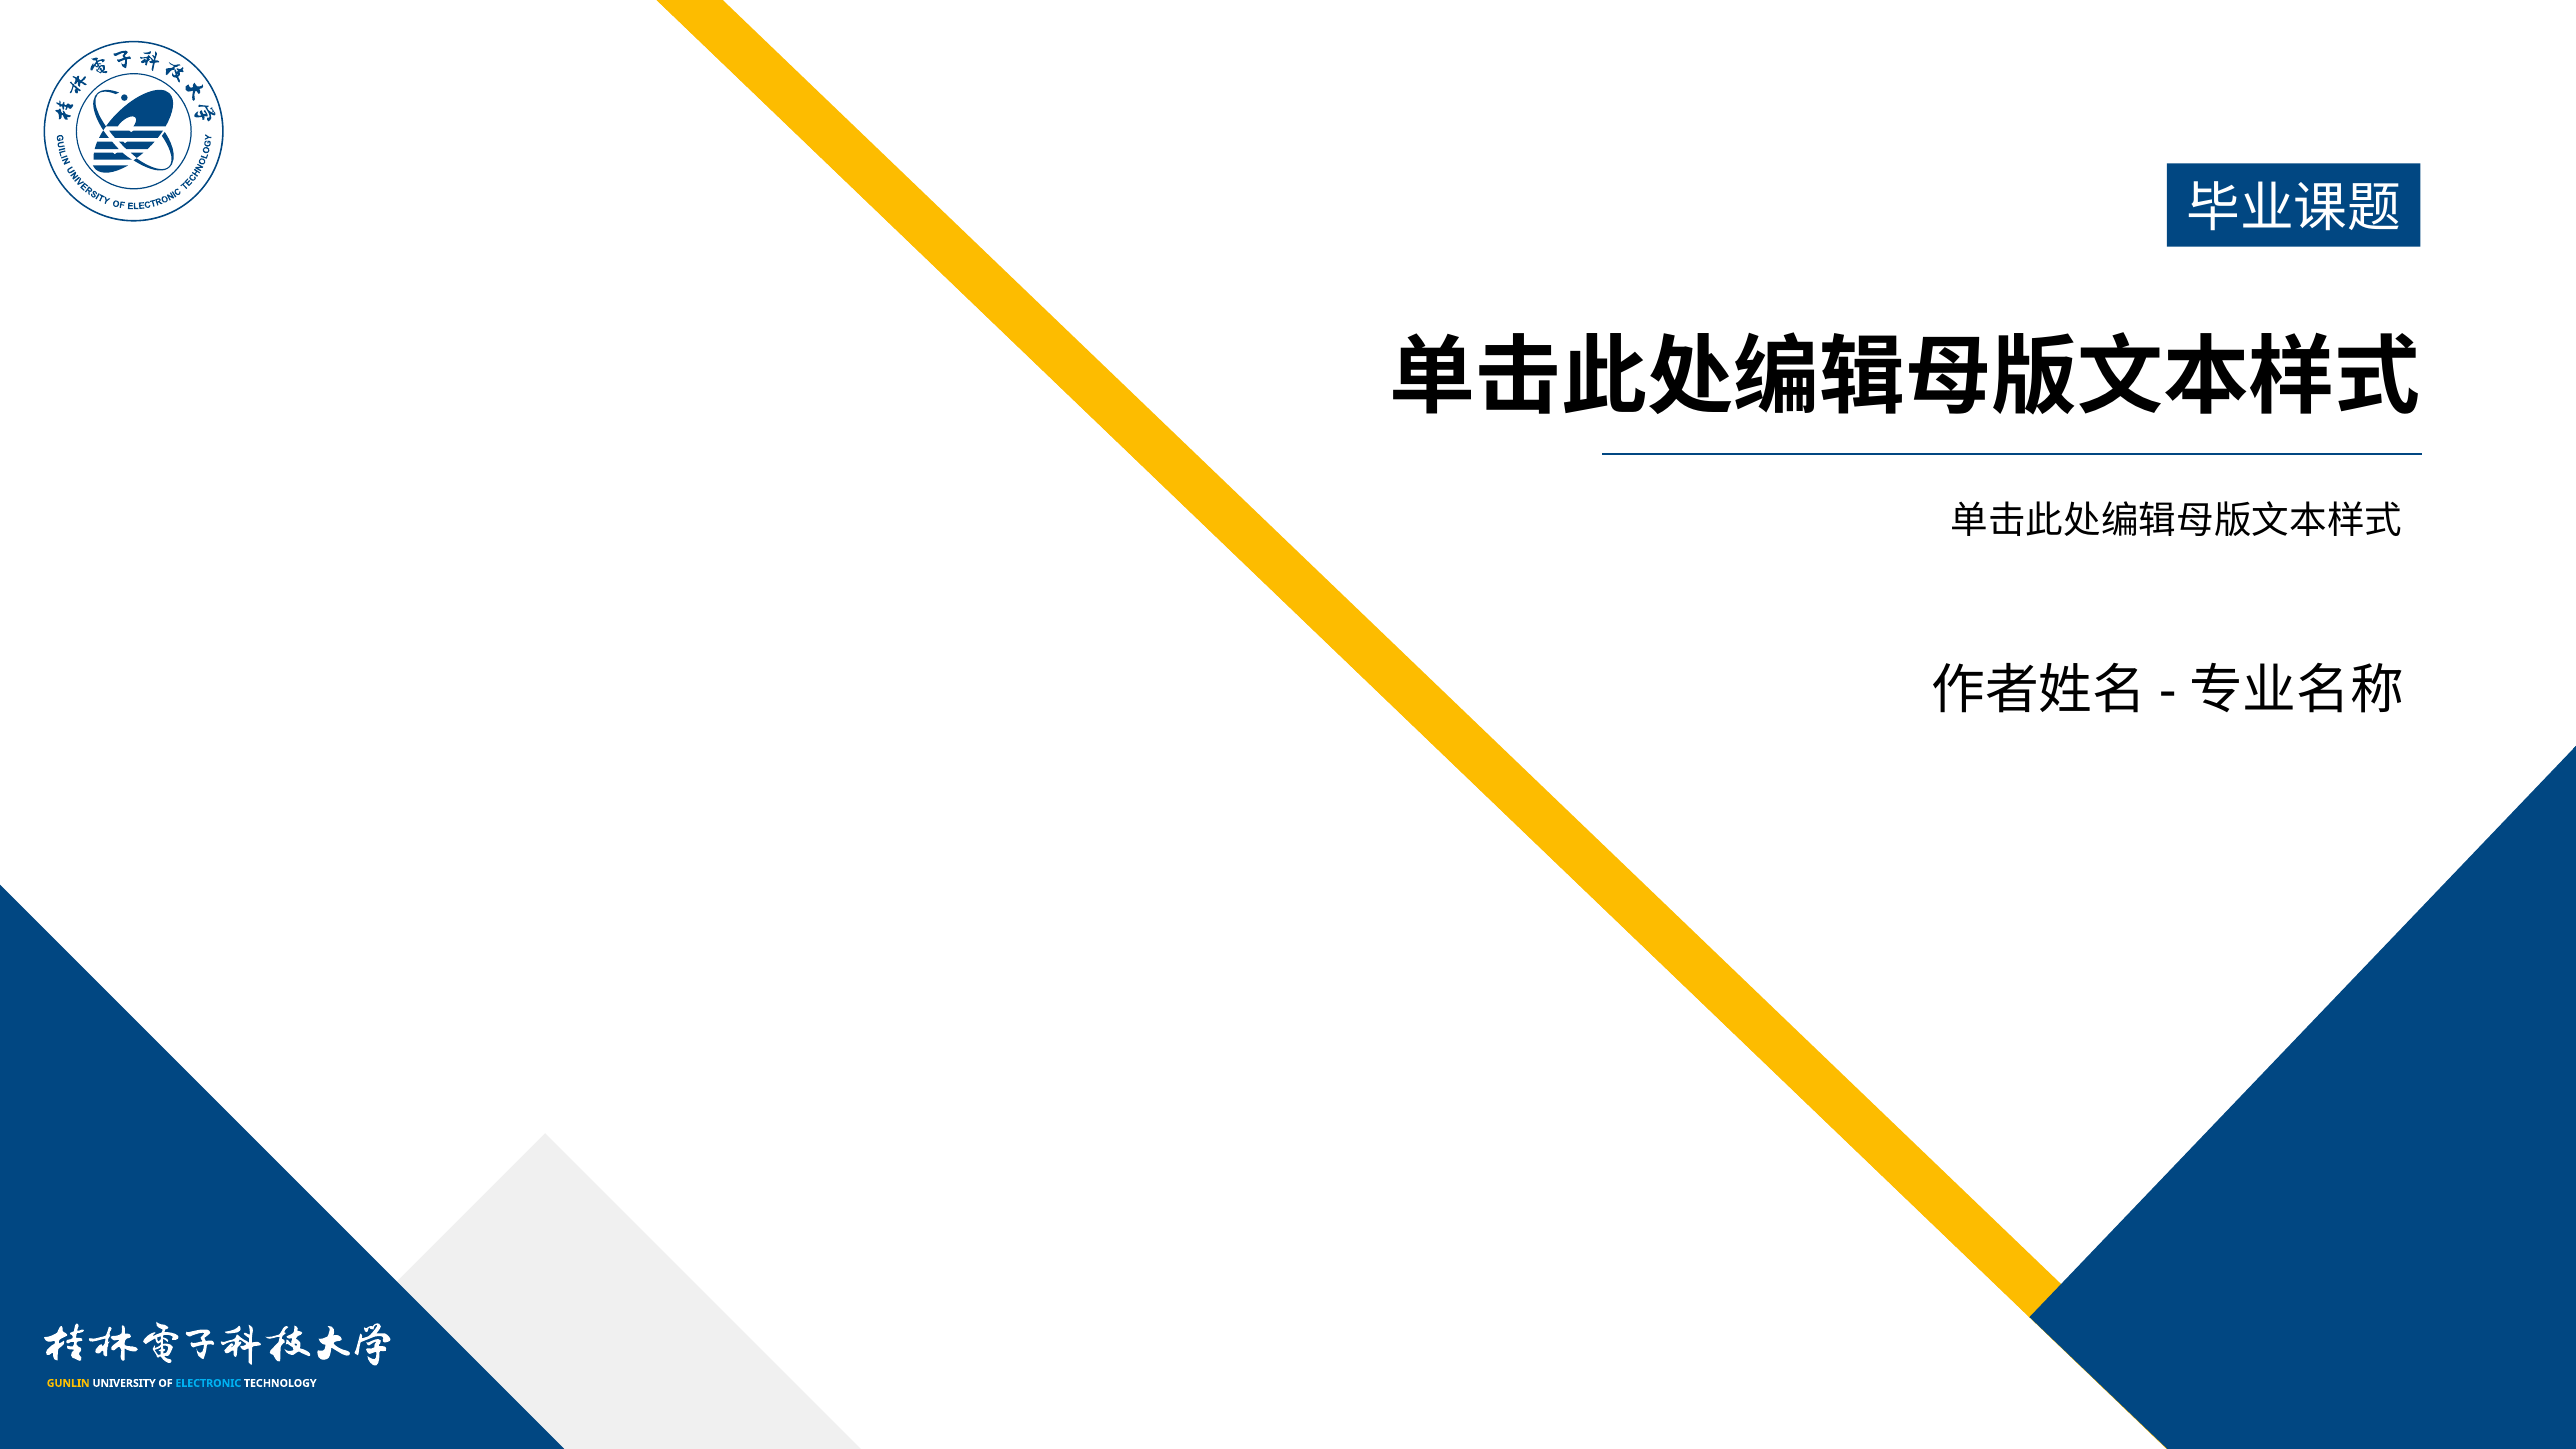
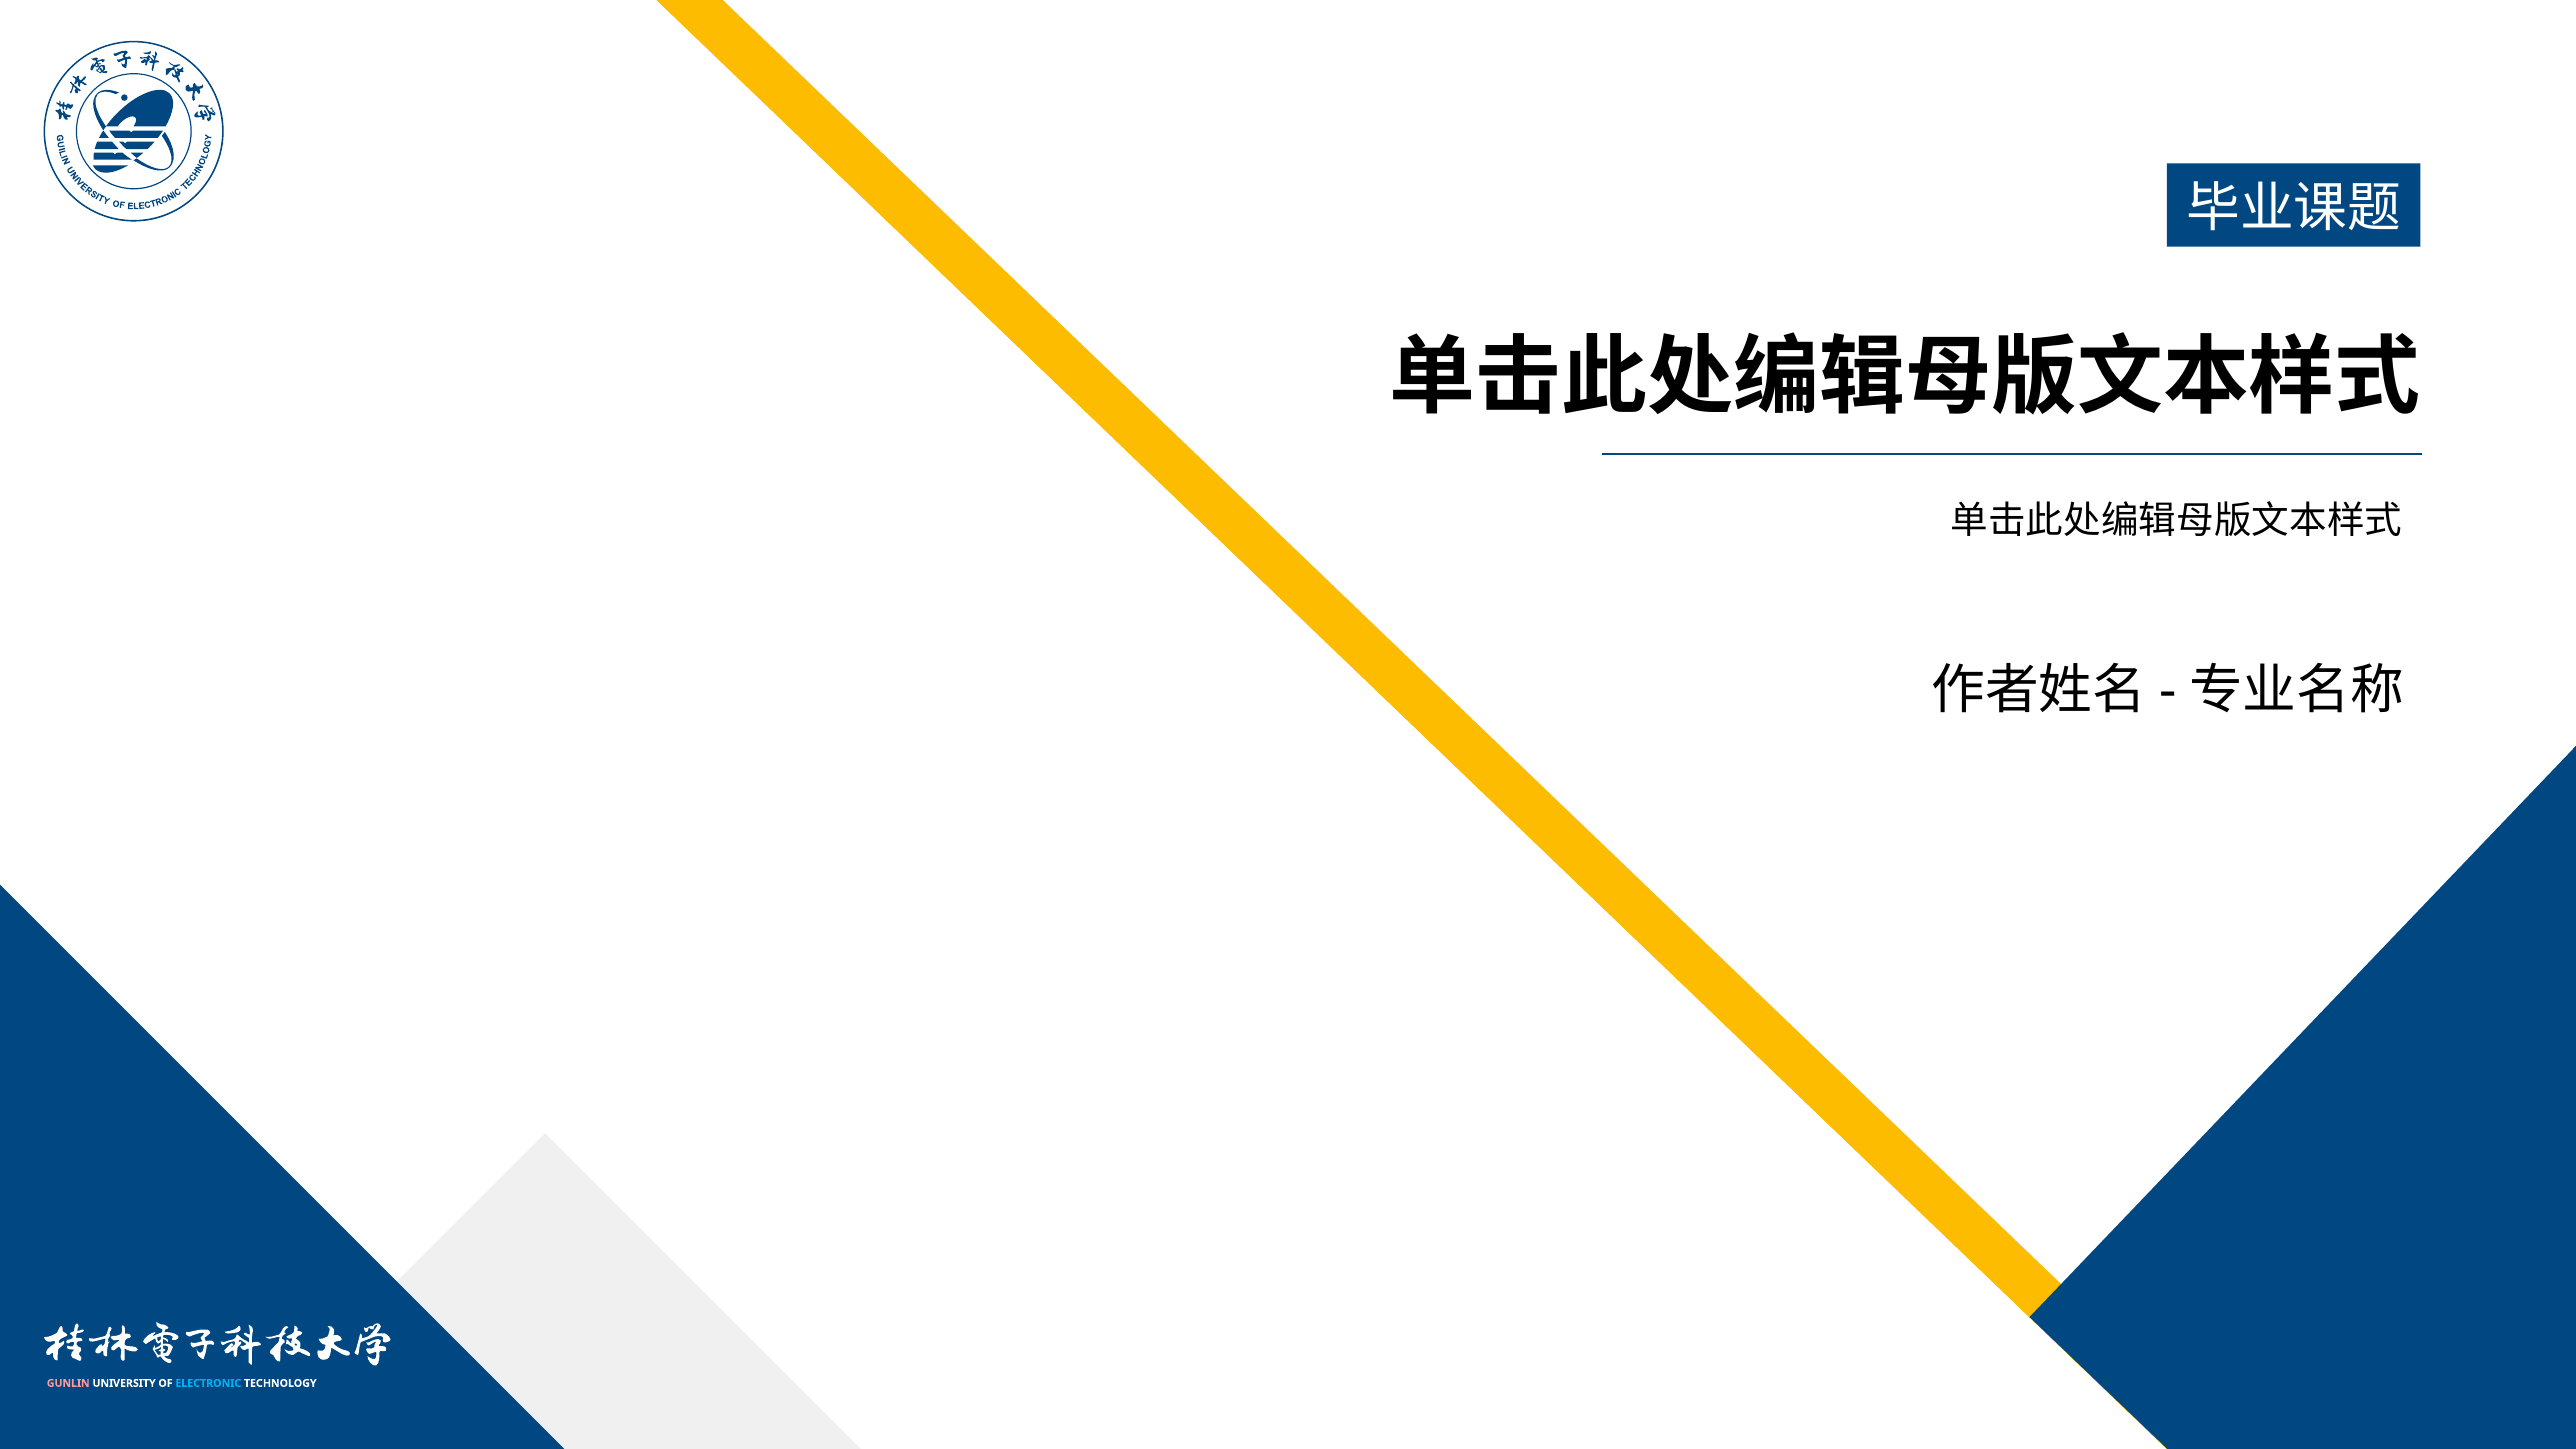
GUNLIN colour: yellow -> pink
